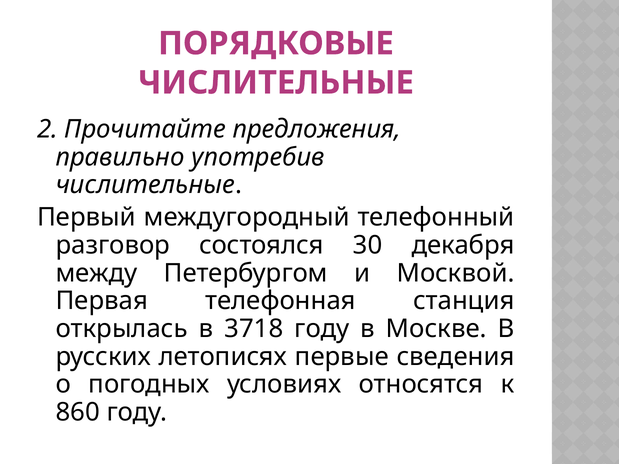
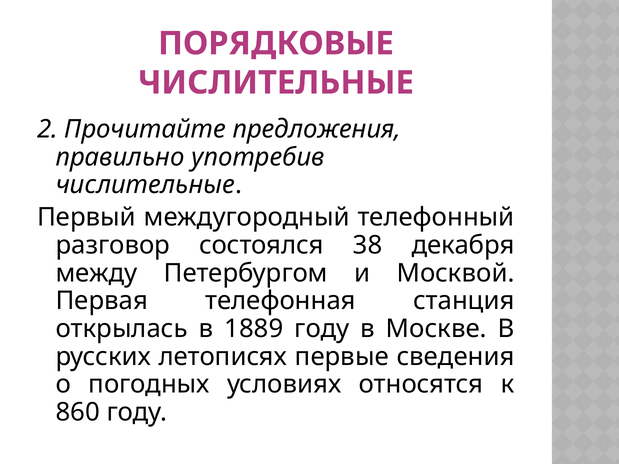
30: 30 -> 38
3718: 3718 -> 1889
